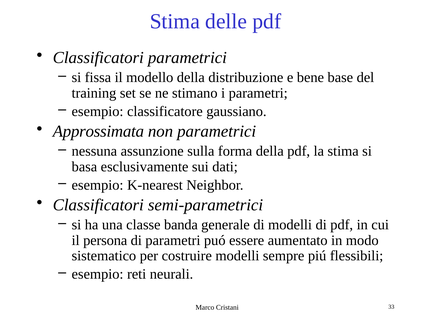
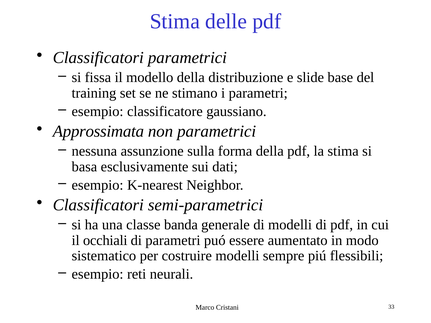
bene: bene -> slide
persona: persona -> occhiali
